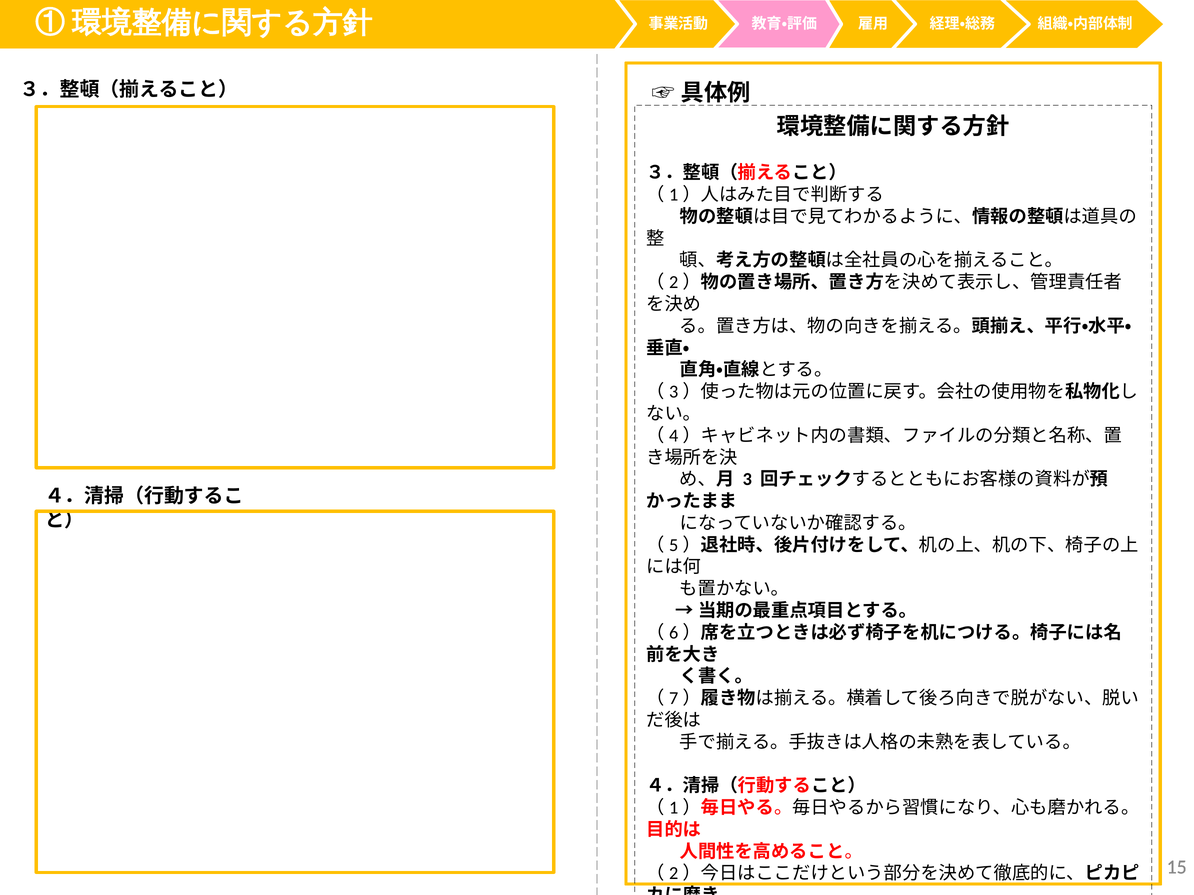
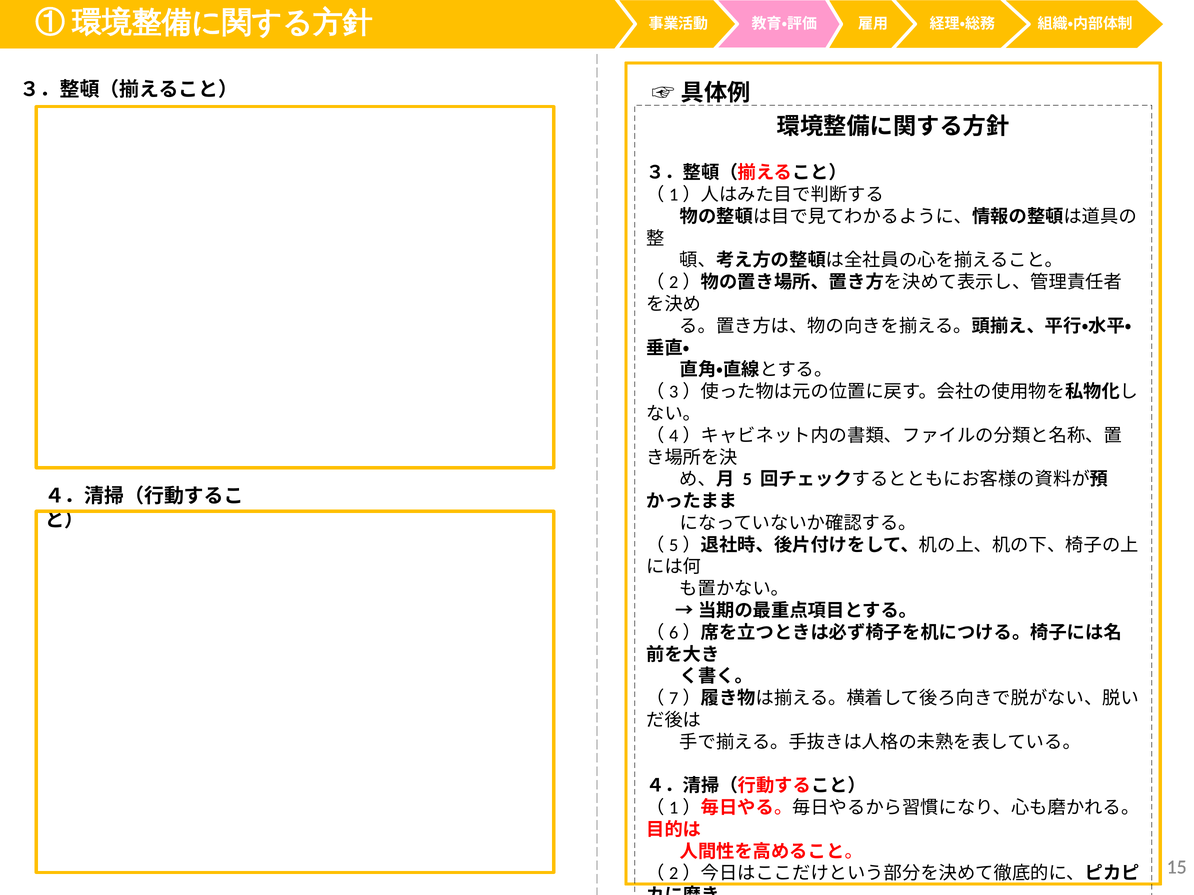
3: 3 -> 5
